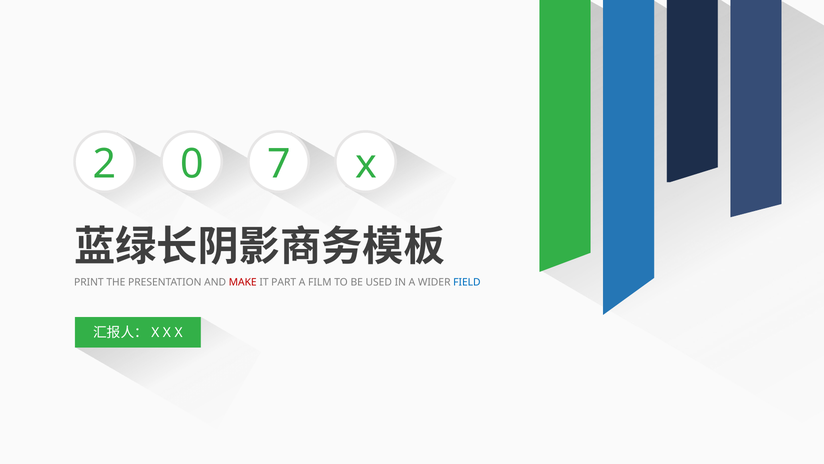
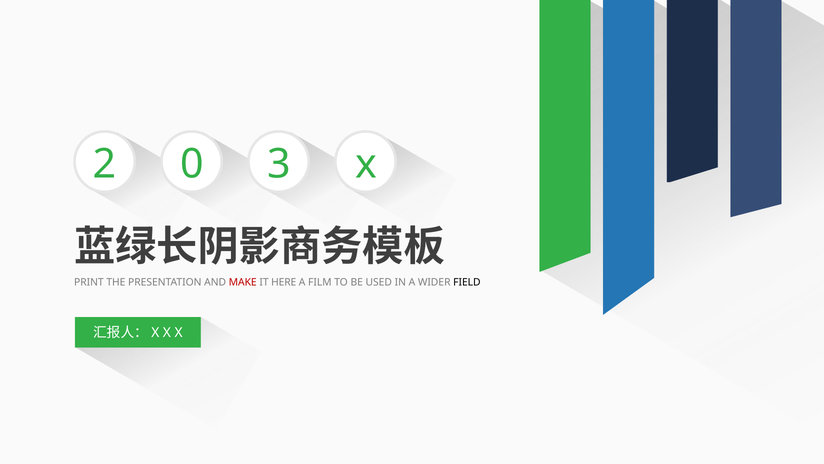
7: 7 -> 3
PART: PART -> HERE
FIELD colour: blue -> black
